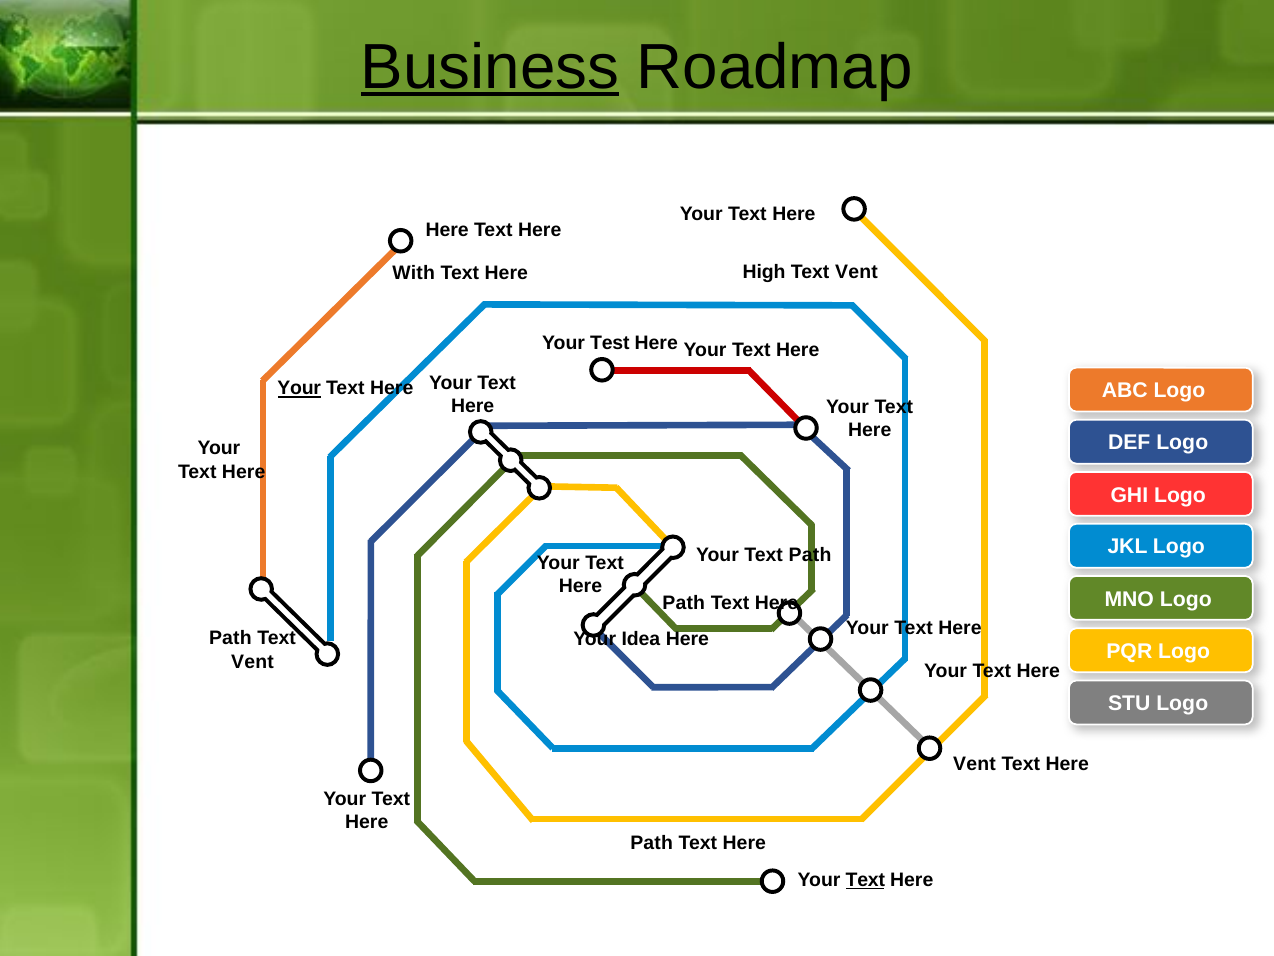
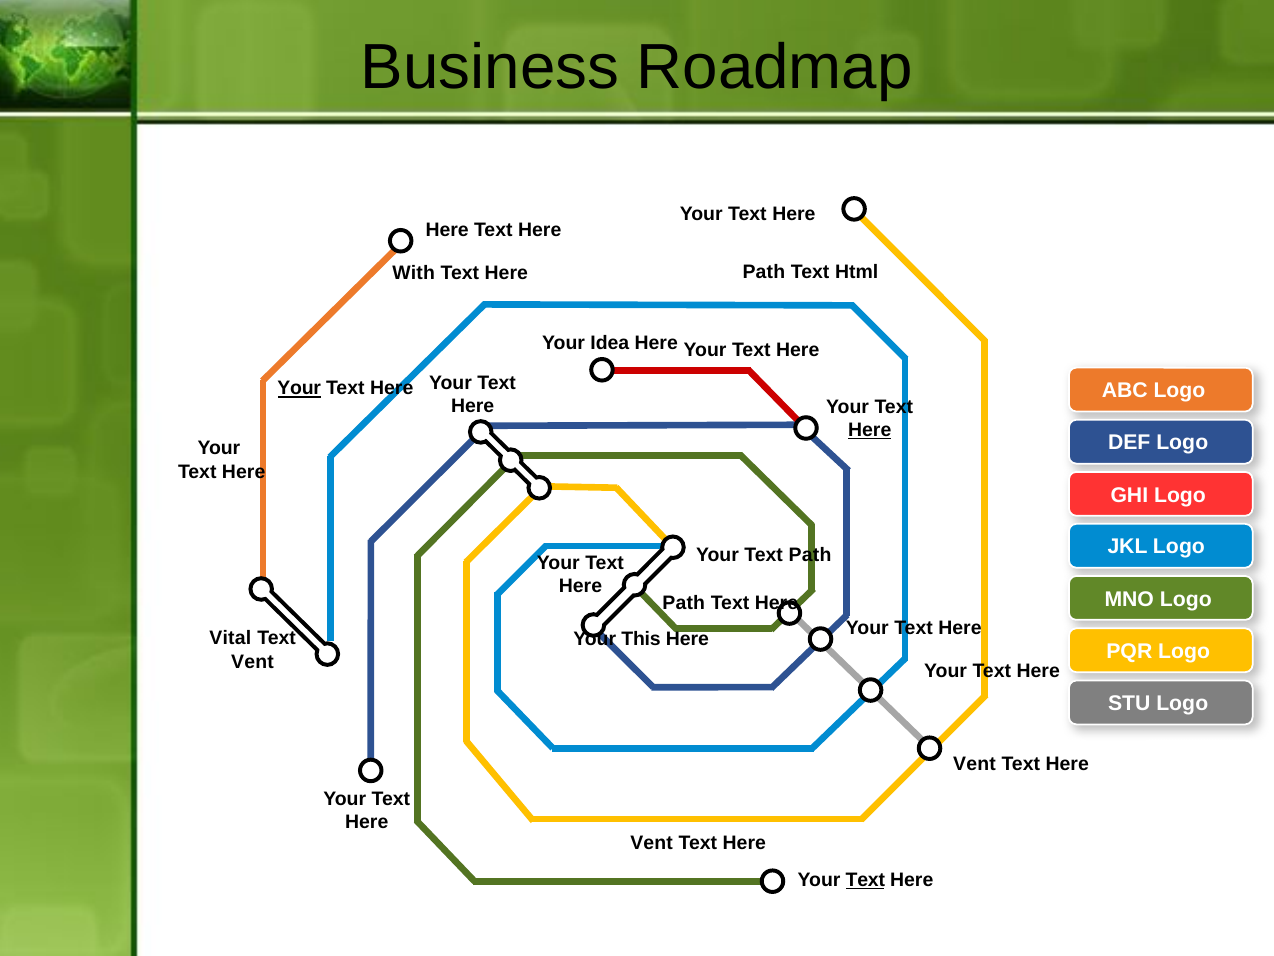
Business underline: present -> none
Text Here High: High -> Path
Vent at (857, 272): Vent -> Html
Test: Test -> Idea
Here at (870, 430) underline: none -> present
Path at (230, 638): Path -> Vital
Idea: Idea -> This
Path at (652, 842): Path -> Vent
